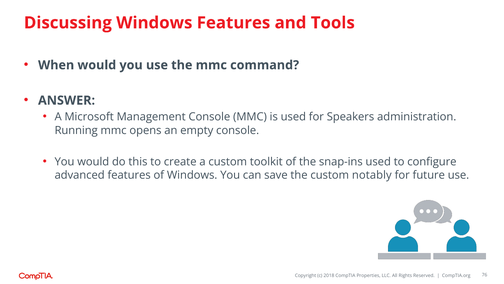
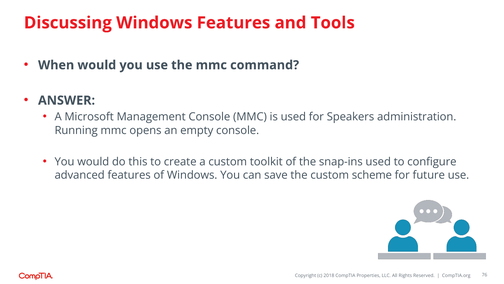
notably: notably -> scheme
